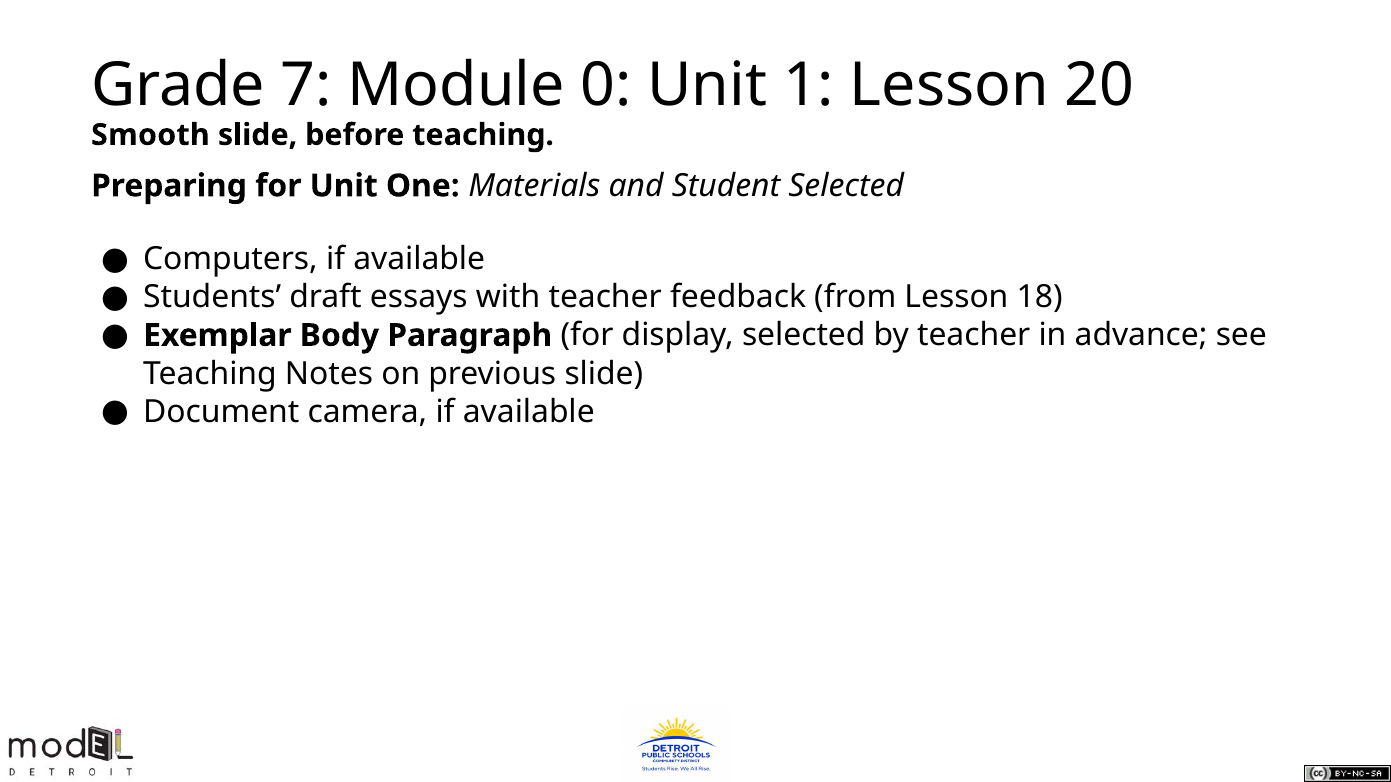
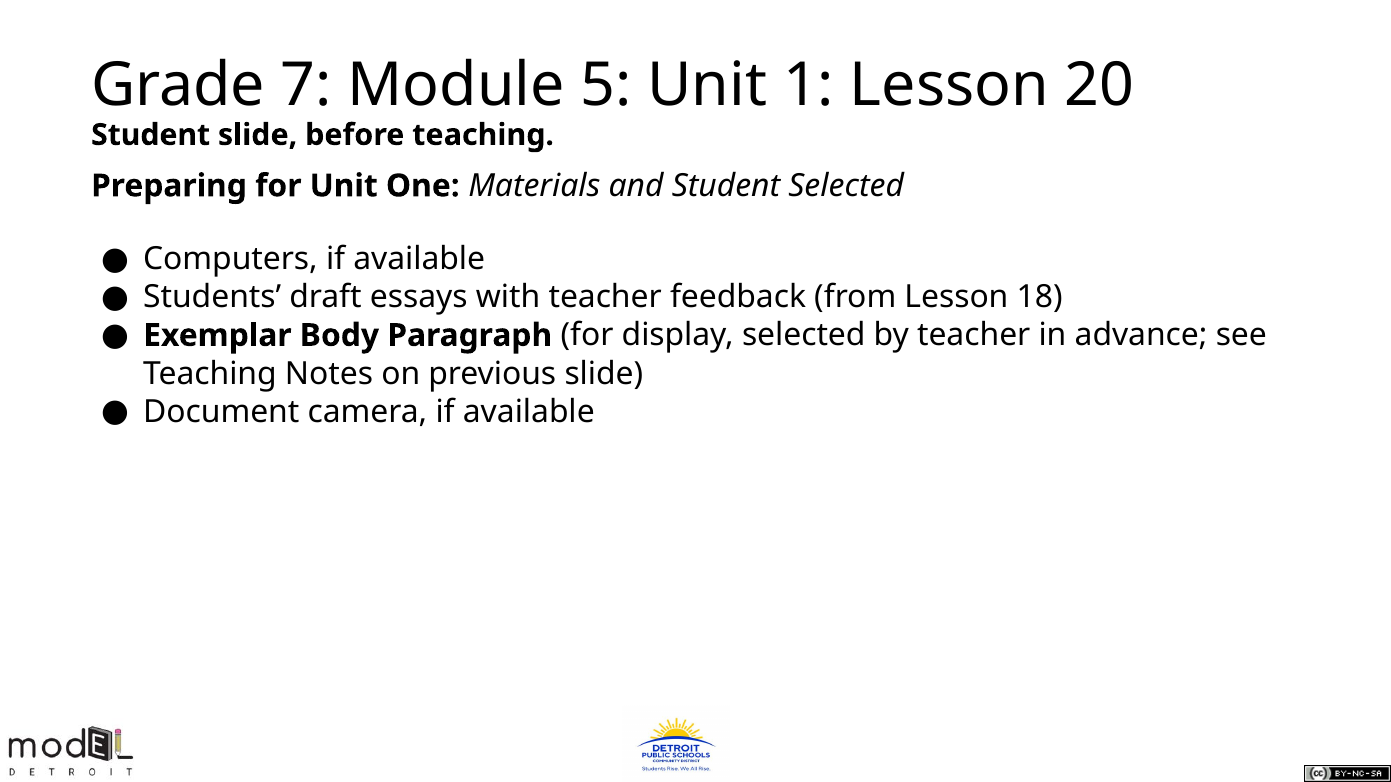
0: 0 -> 5
Smooth at (150, 135): Smooth -> Student
